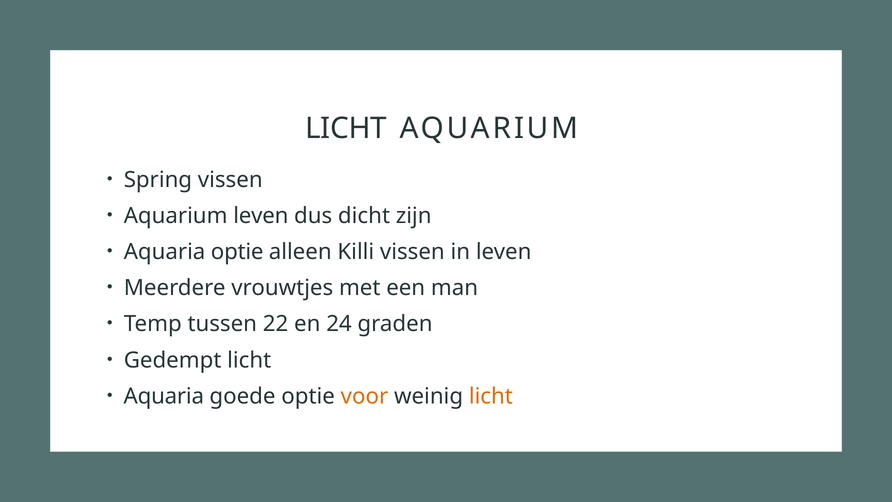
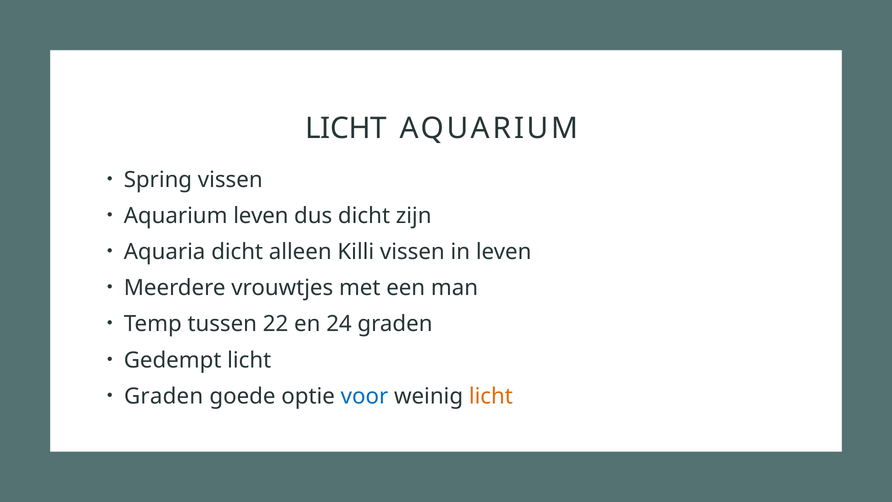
Aquaria optie: optie -> dicht
Aquaria at (164, 396): Aquaria -> Graden
voor colour: orange -> blue
